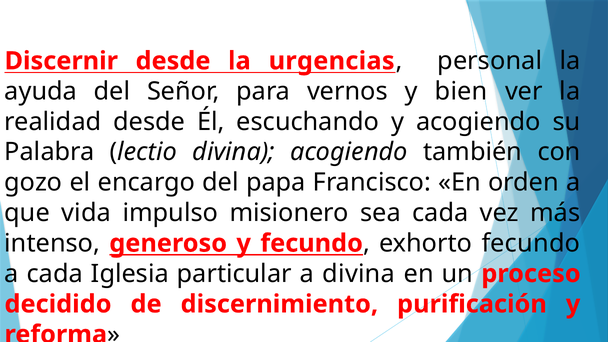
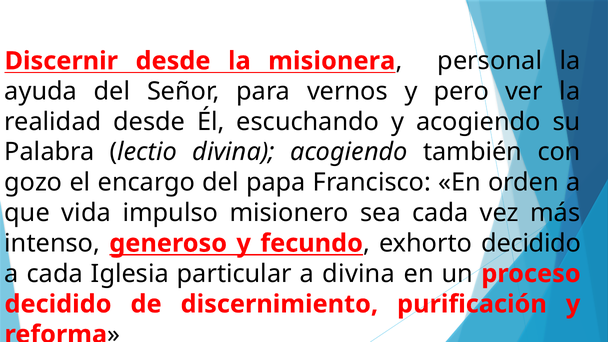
urgencias: urgencias -> misionera
bien: bien -> pero
exhorto fecundo: fecundo -> decidido
